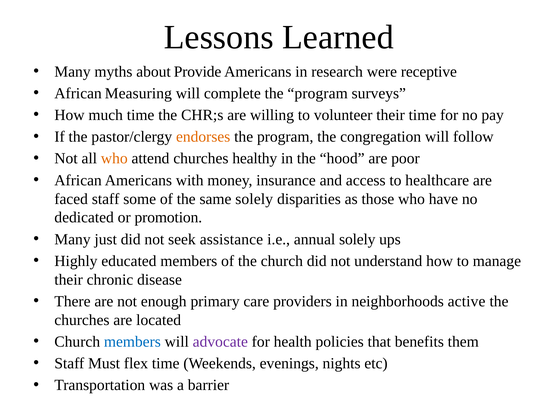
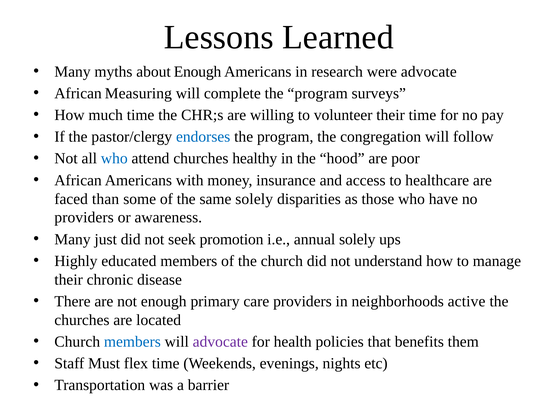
about Provide: Provide -> Enough
were receptive: receptive -> advocate
endorses colour: orange -> blue
who at (114, 158) colour: orange -> blue
faced staff: staff -> than
dedicated at (84, 217): dedicated -> providers
promotion: promotion -> awareness
assistance: assistance -> promotion
